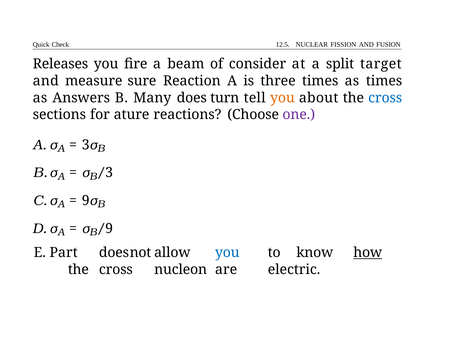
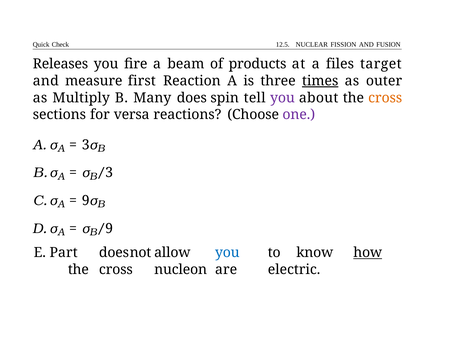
consider: consider -> products
split: split -> files
sure: sure -> first
times at (320, 81) underline: none -> present
as times: times -> outer
Answers: Answers -> Multiply
turn: turn -> spin
you at (282, 98) colour: orange -> purple
cross at (385, 98) colour: blue -> orange
ature: ature -> versa
